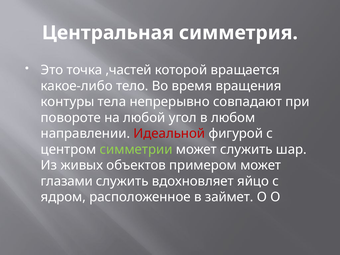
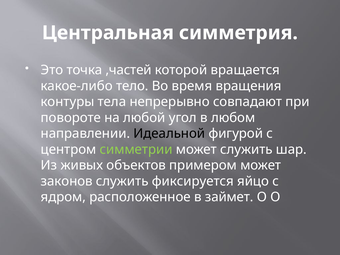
Идеальной colour: red -> black
глазами: глазами -> законов
вдохновляет: вдохновляет -> фиксируется
